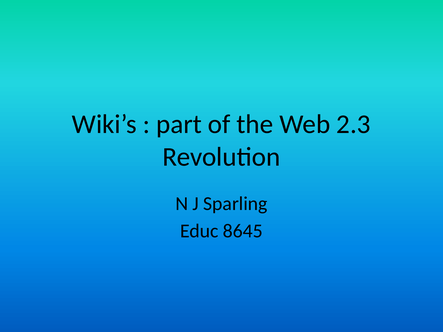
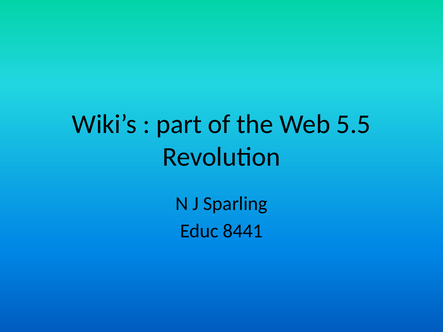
2.3: 2.3 -> 5.5
8645: 8645 -> 8441
